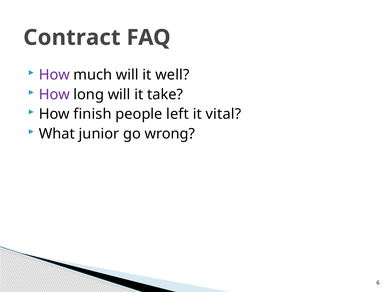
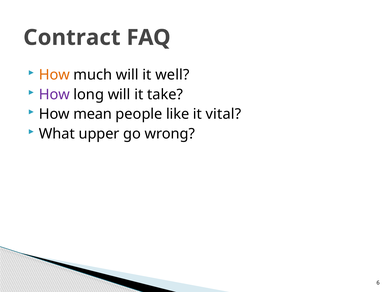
How at (54, 75) colour: purple -> orange
finish: finish -> mean
left: left -> like
junior: junior -> upper
